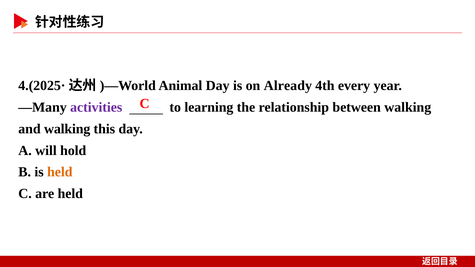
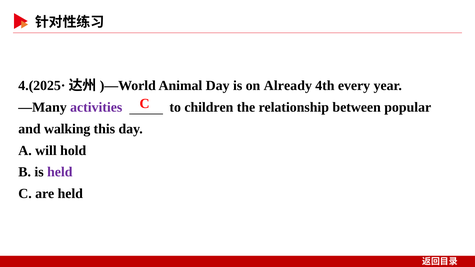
learning: learning -> children
between walking: walking -> popular
held at (60, 172) colour: orange -> purple
